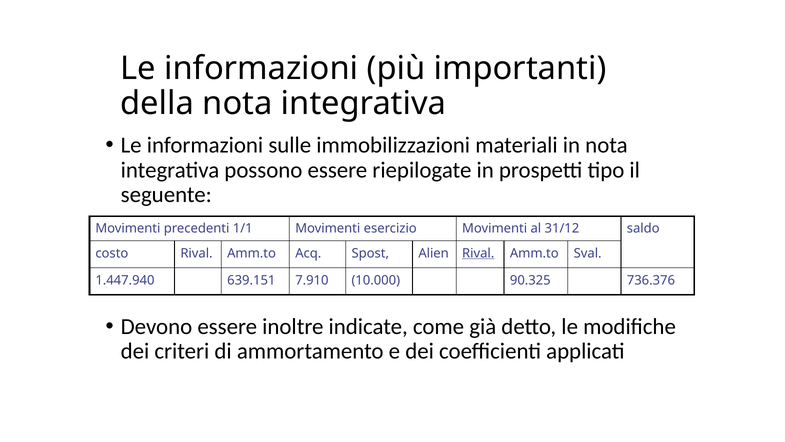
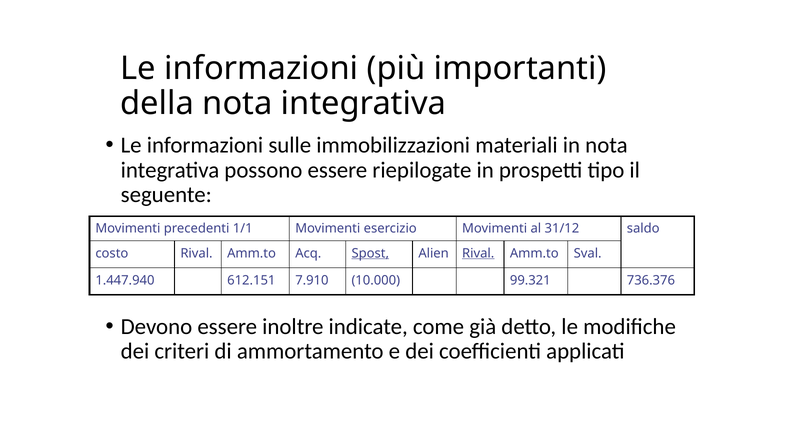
Spost underline: none -> present
639.151: 639.151 -> 612.151
90.325: 90.325 -> 99.321
